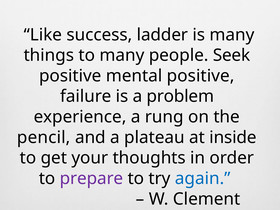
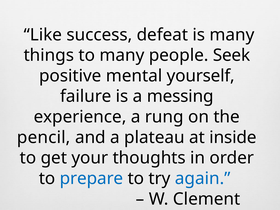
ladder: ladder -> defeat
mental positive: positive -> yourself
problem: problem -> messing
prepare colour: purple -> blue
